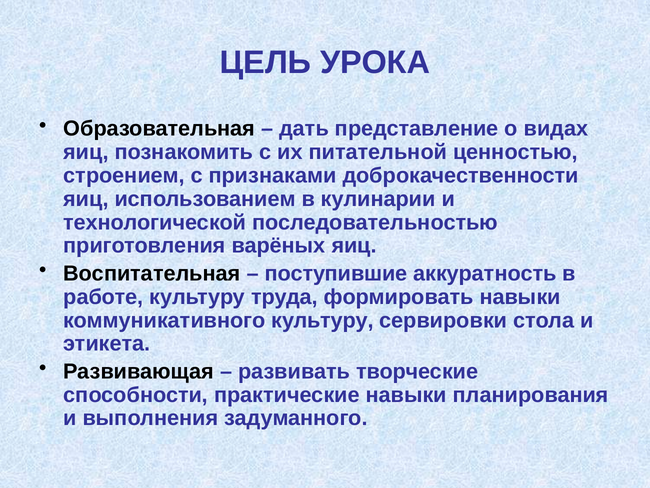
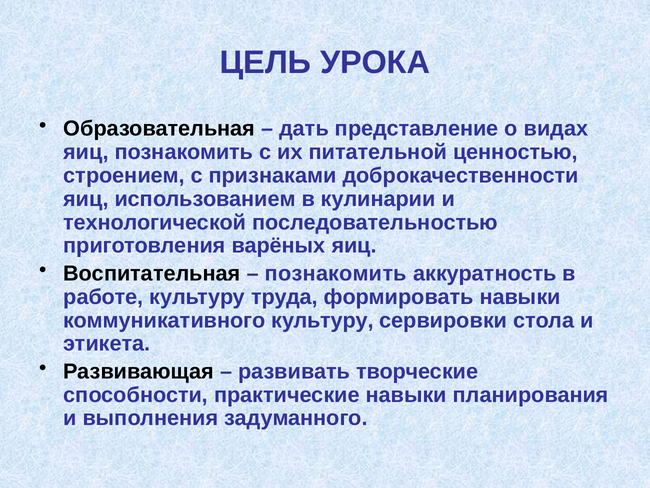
поступившие at (336, 273): поступившие -> познакомить
